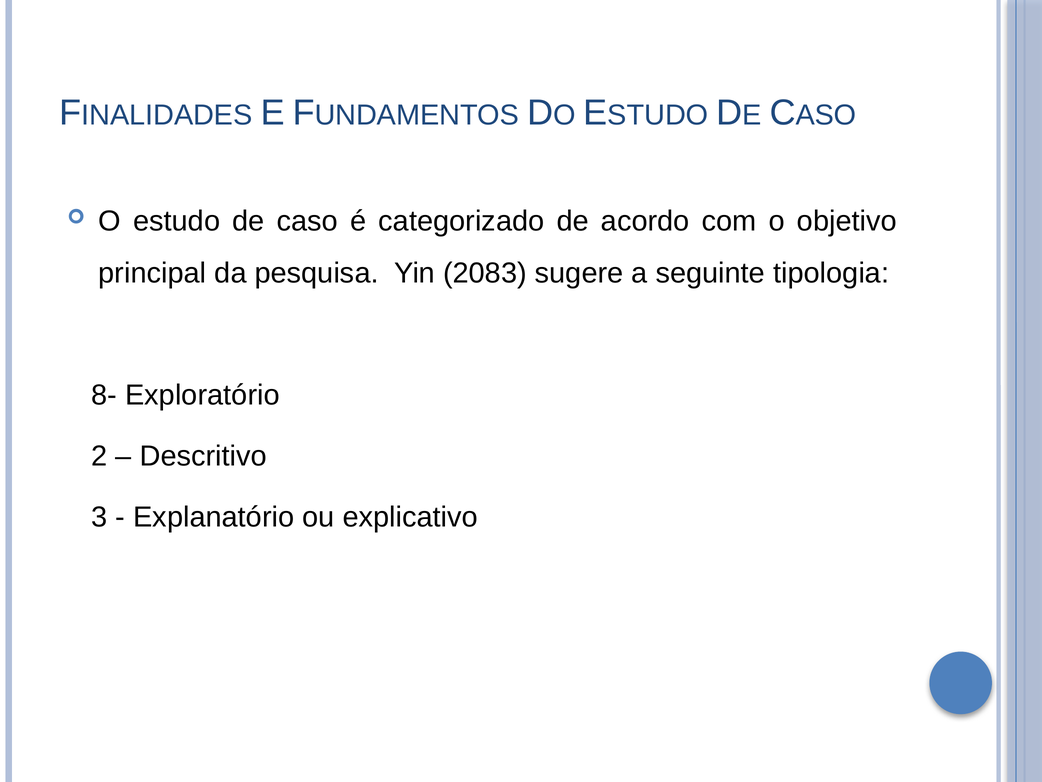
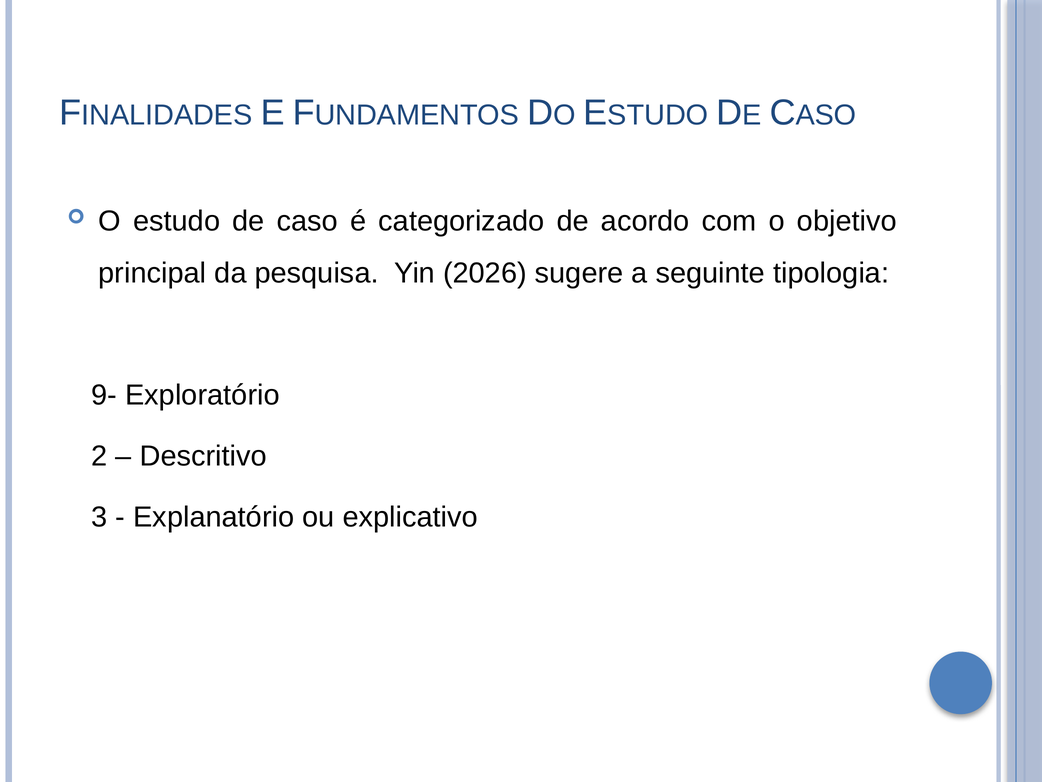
2083: 2083 -> 2026
8-: 8- -> 9-
